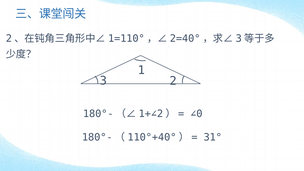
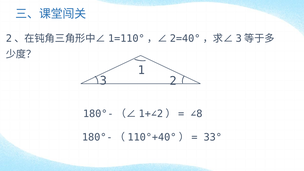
∠0: ∠0 -> ∠8
31°: 31° -> 33°
